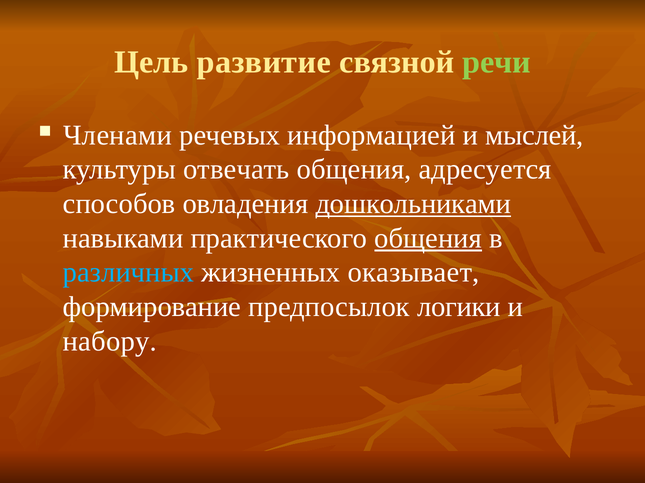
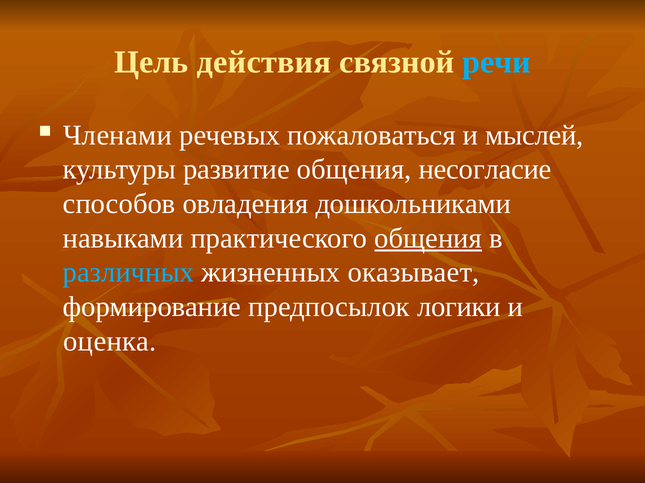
развитие: развитие -> действия
речи colour: light green -> light blue
информацией: информацией -> пожаловаться
отвечать: отвечать -> развитие
адресуется: адресуется -> несогласие
дошкольниками underline: present -> none
набору: набору -> оценка
